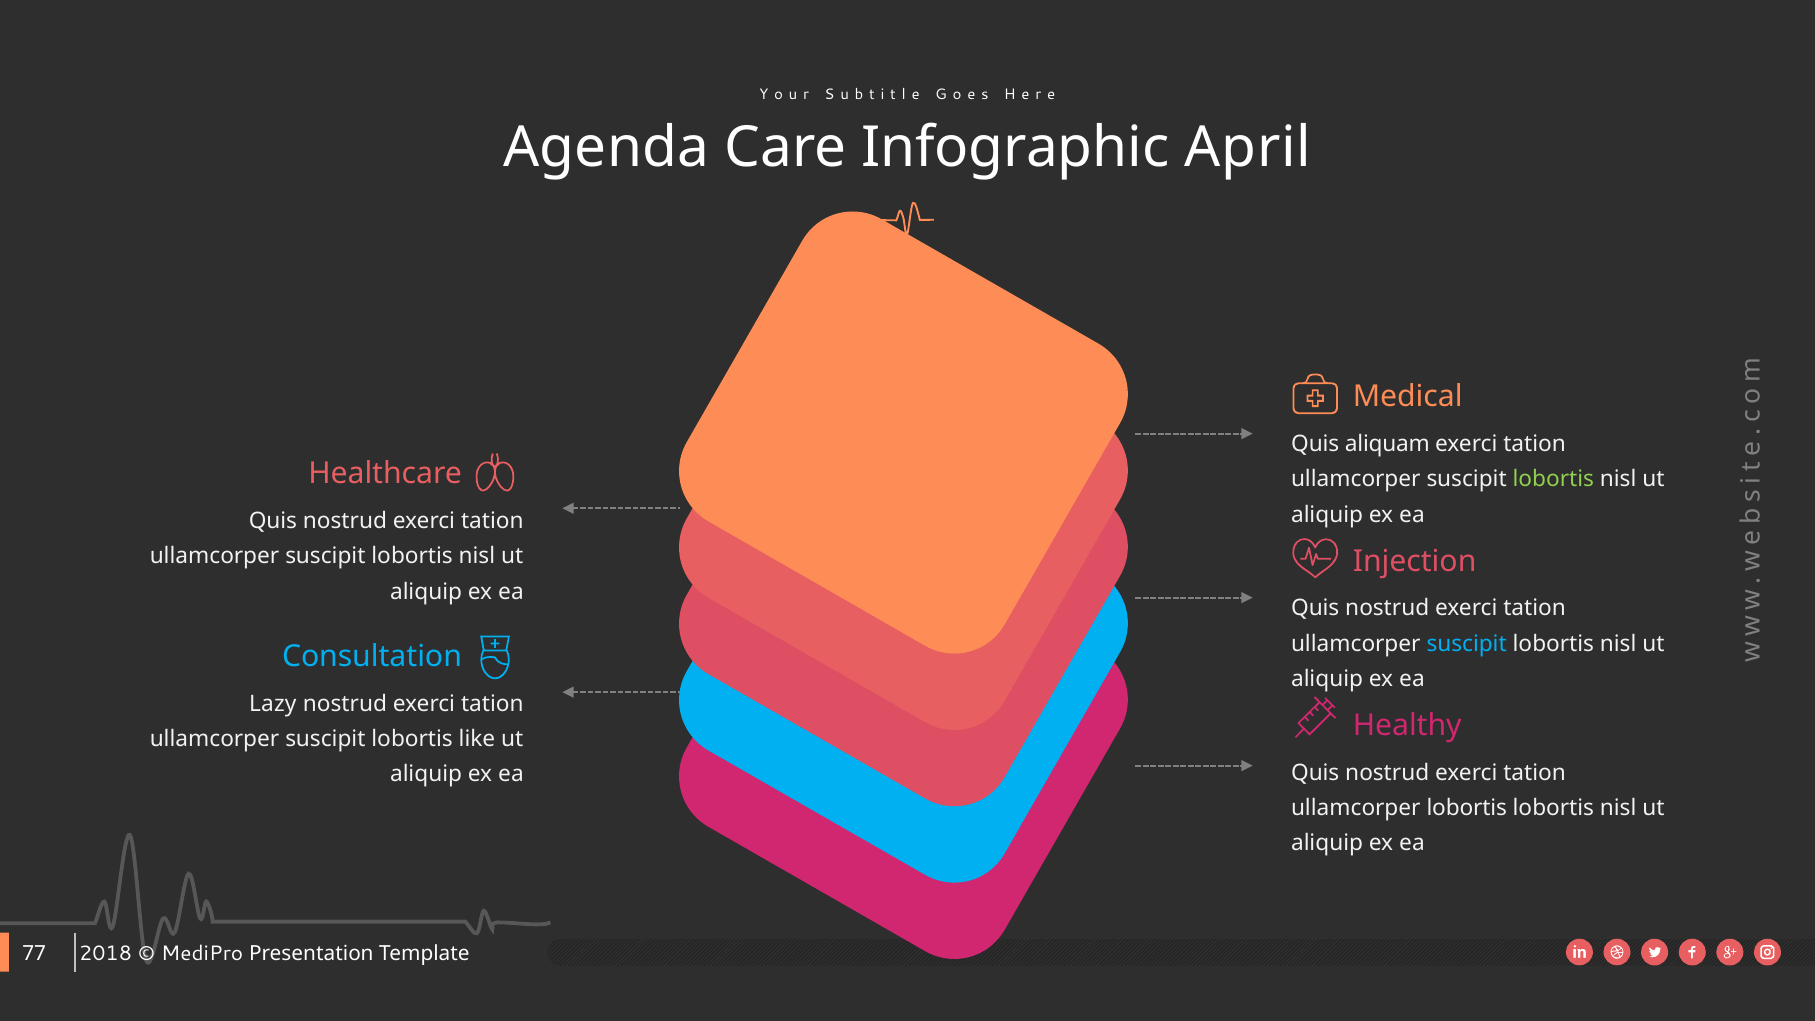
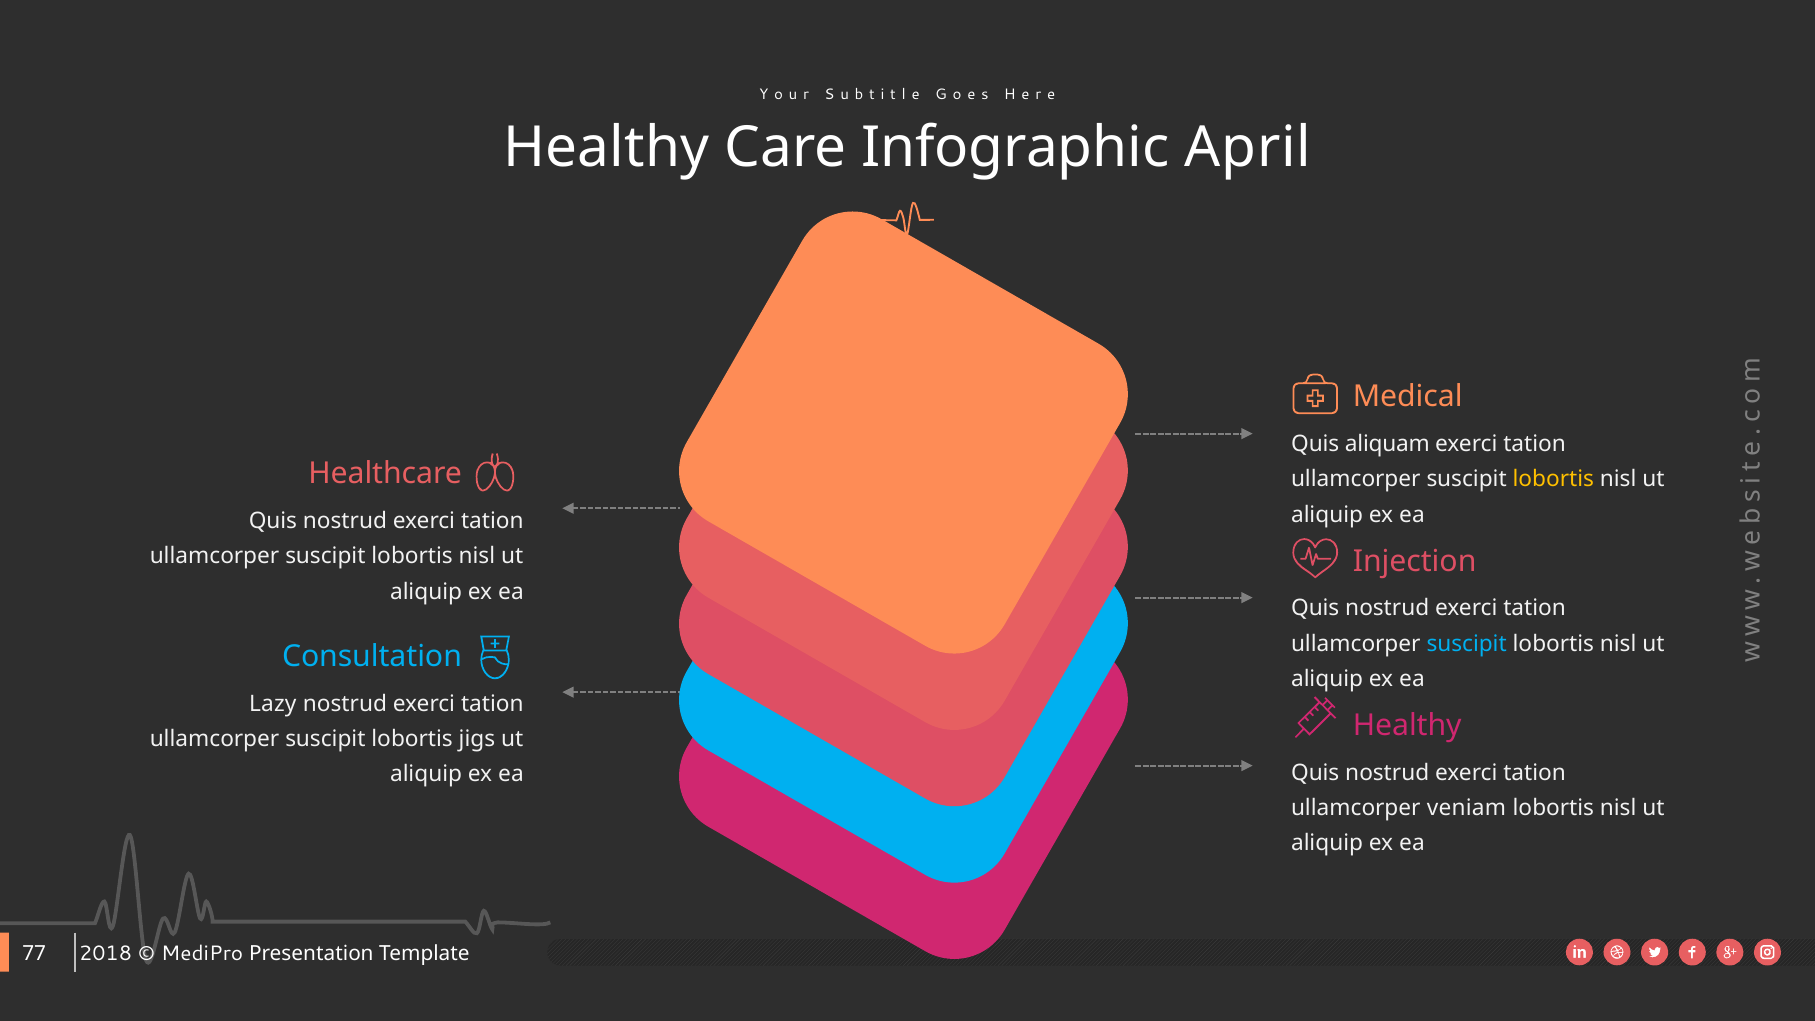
Agenda at (606, 148): Agenda -> Healthy
lobortis at (1553, 479) colour: light green -> yellow
like: like -> jigs
ullamcorper lobortis: lobortis -> veniam
